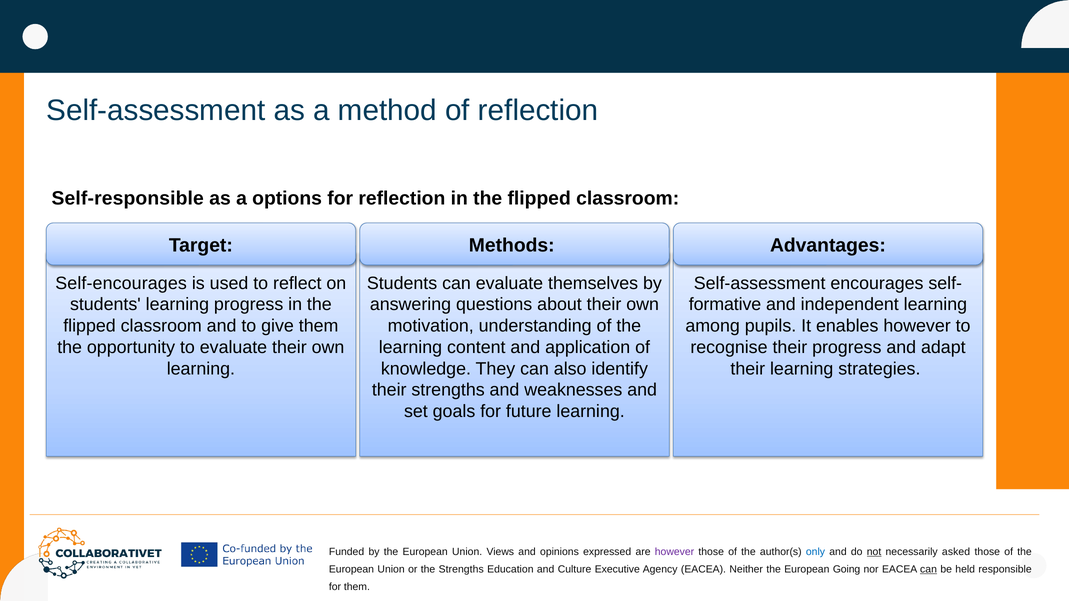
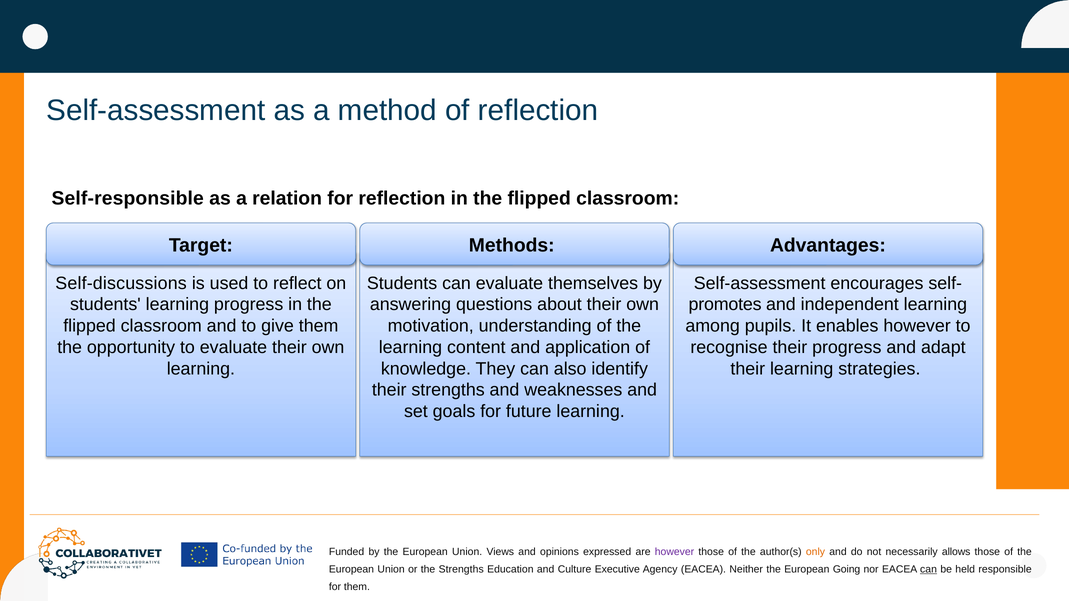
options: options -> relation
Self-encourages: Self-encourages -> Self-discussions
formative: formative -> promotes
only colour: blue -> orange
not underline: present -> none
asked: asked -> allows
